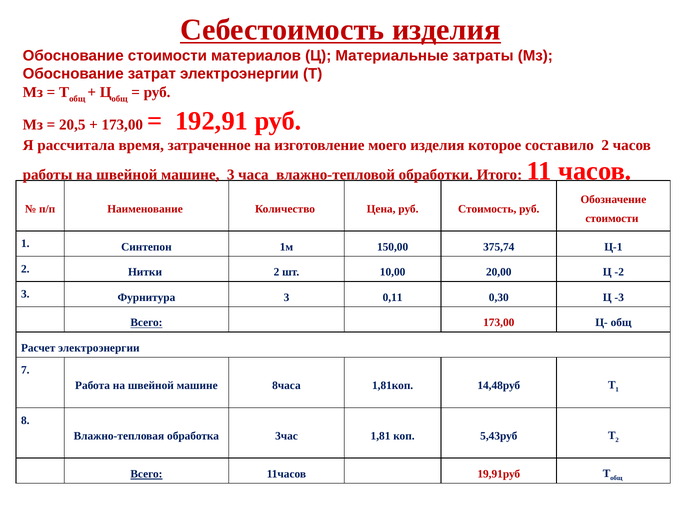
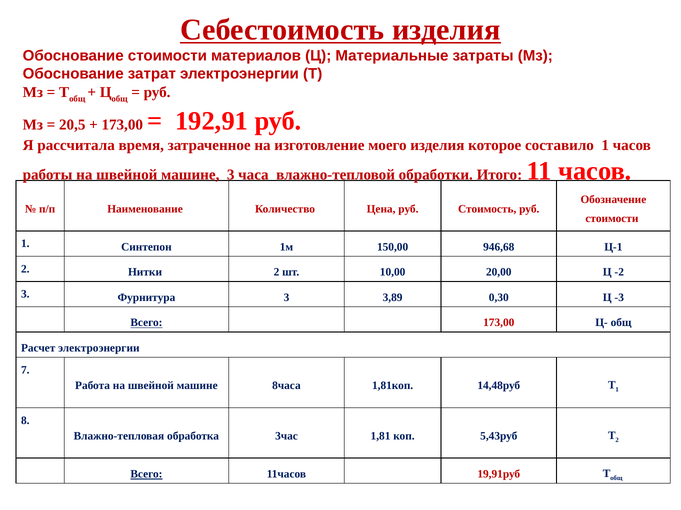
составило 2: 2 -> 1
375,74: 375,74 -> 946,68
0,11: 0,11 -> 3,89
